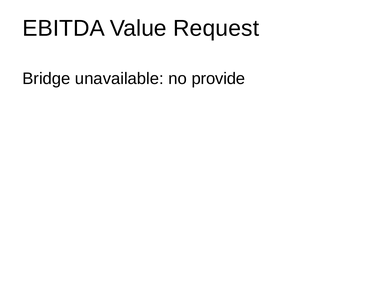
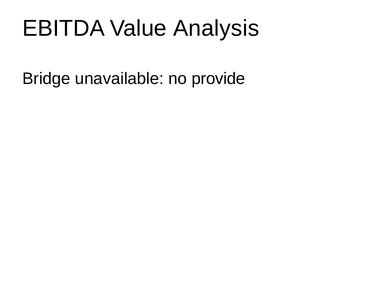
Request: Request -> Analysis
